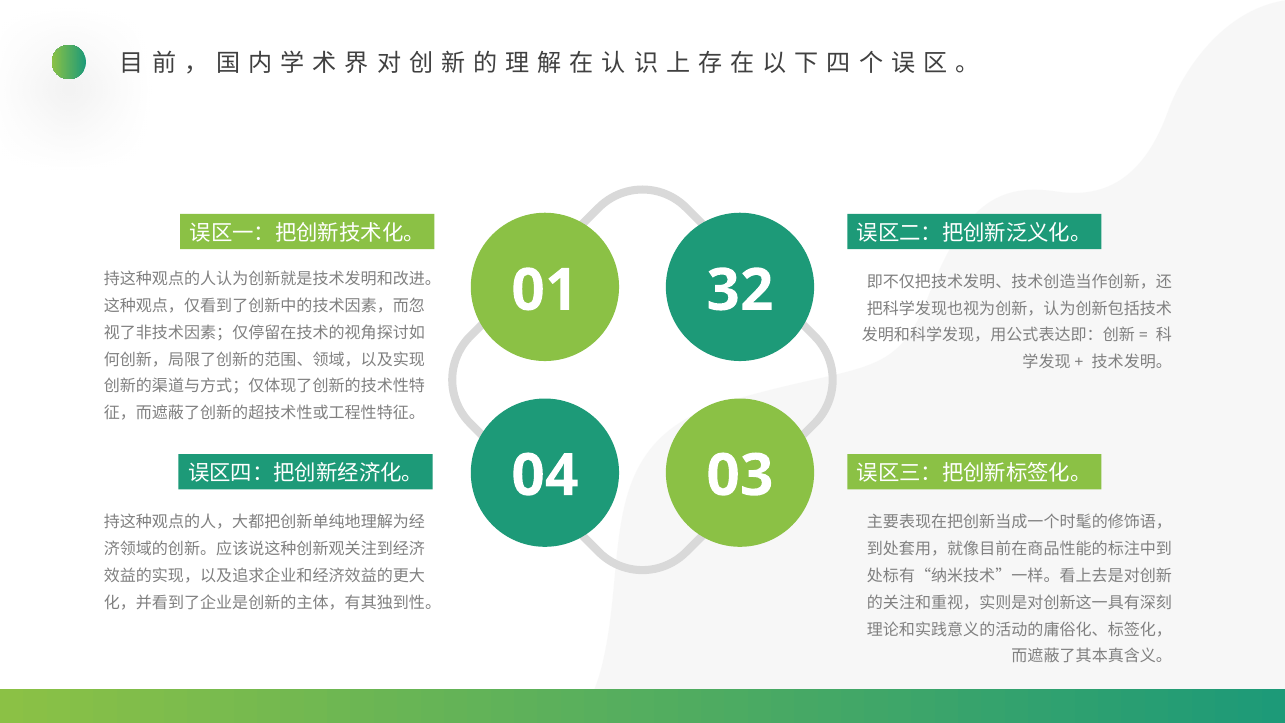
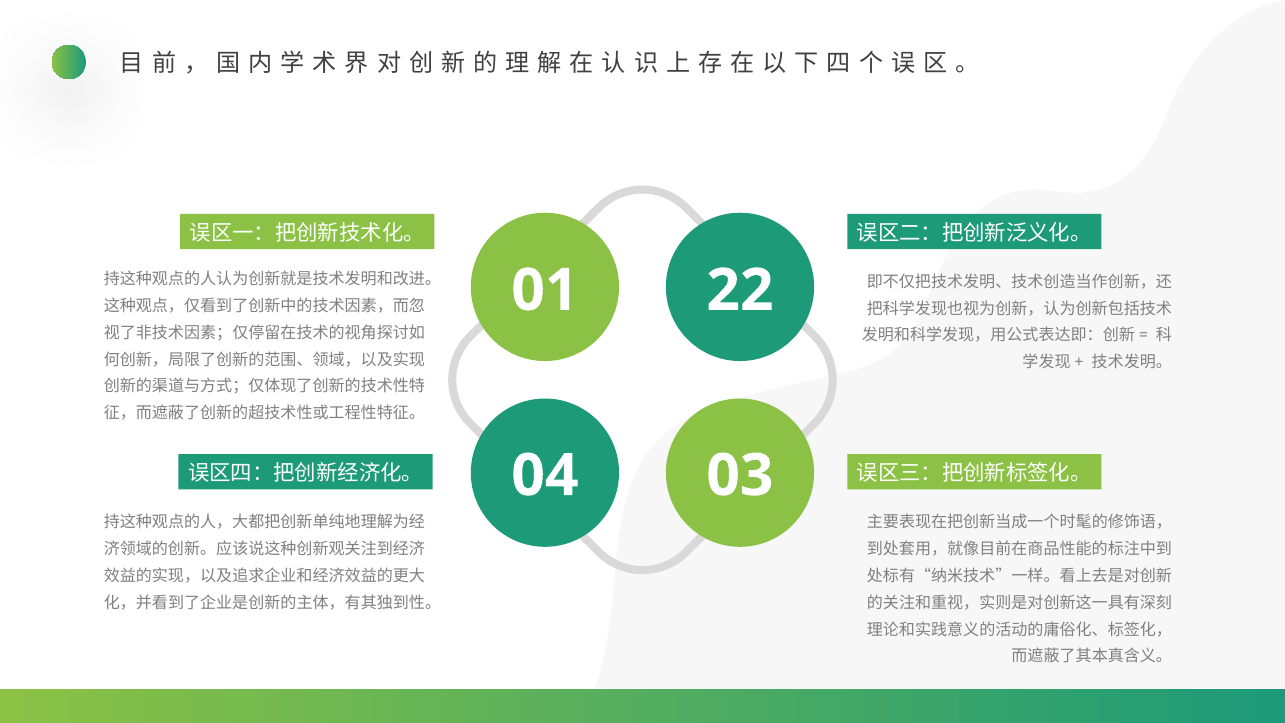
32: 32 -> 22
